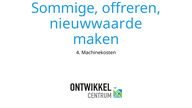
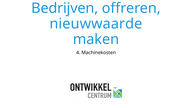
Sommige: Sommige -> Bedrijven
